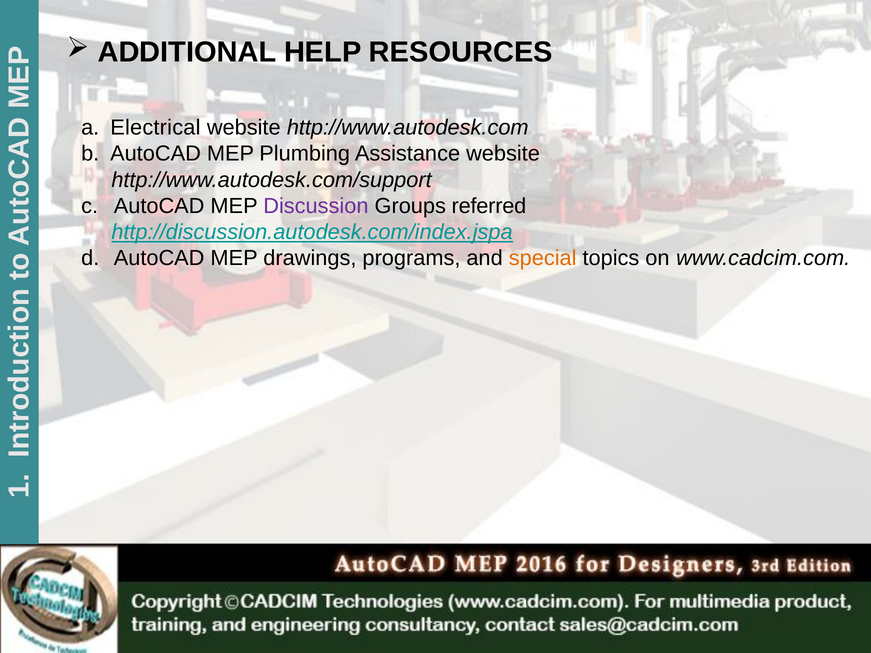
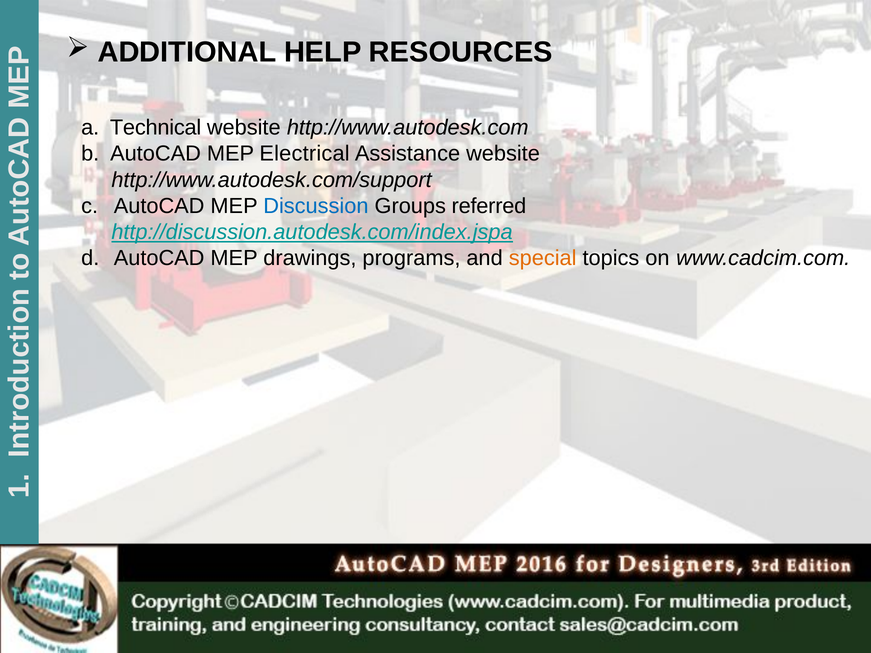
Electrical: Electrical -> Technical
Plumbing: Plumbing -> Electrical
Discussion colour: purple -> blue
